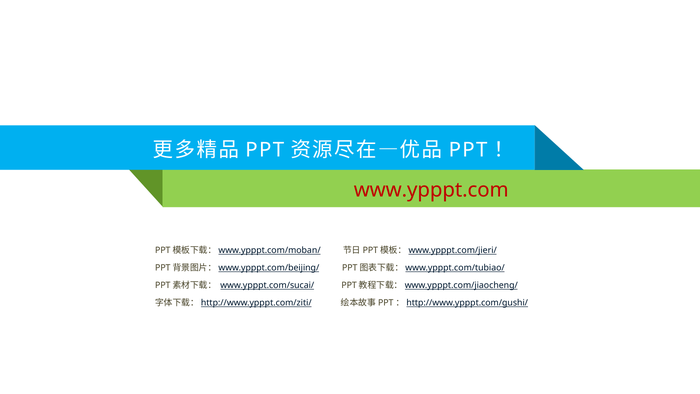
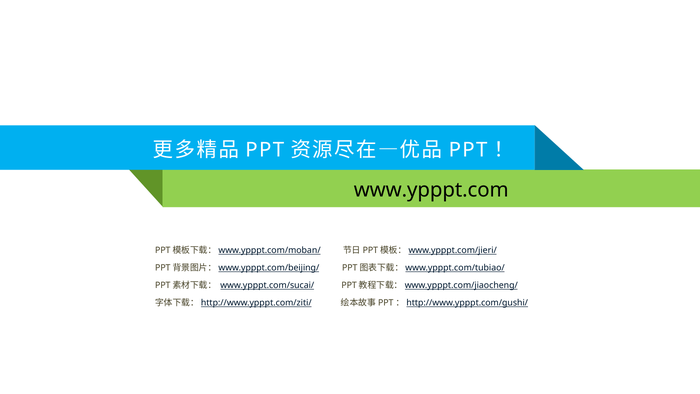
www.ypppt.com colour: red -> black
